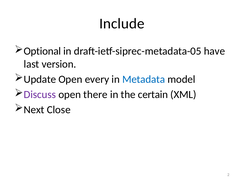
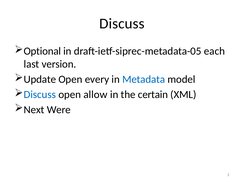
Include at (122, 24): Include -> Discuss
have: have -> each
Discuss at (40, 95) colour: purple -> blue
there: there -> allow
Close: Close -> Were
